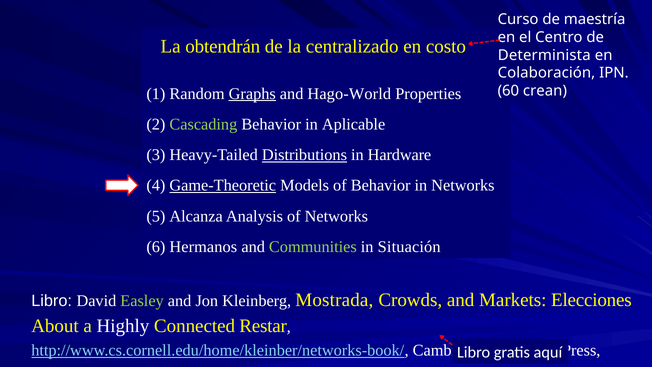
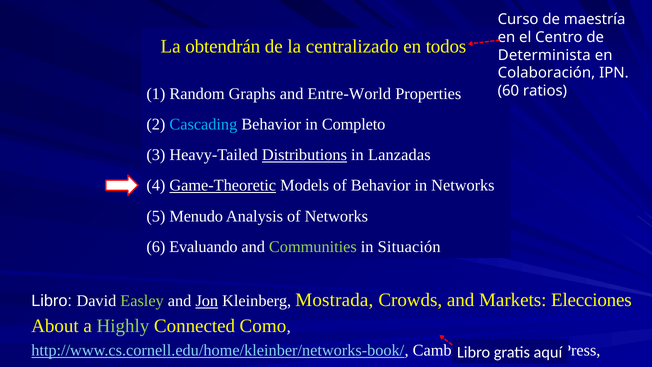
costo: costo -> todos
Graphs underline: present -> none
Hago-World: Hago-World -> Entre-World
crean: crean -> ratios
Cascading colour: light green -> light blue
Aplicable: Aplicable -> Completo
Hardware: Hardware -> Lanzadas
Alcanza: Alcanza -> Menudo
Hermanos: Hermanos -> Evaluando
Jon underline: none -> present
Highly colour: white -> light green
Restar: Restar -> Como
